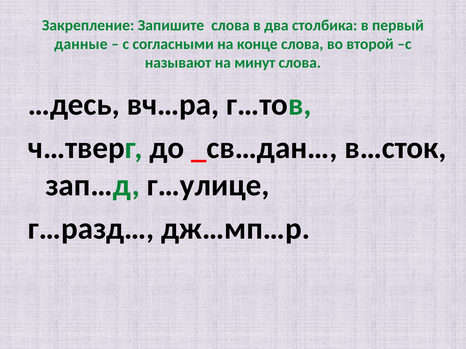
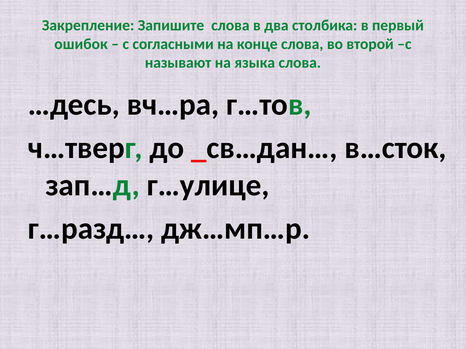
данные: данные -> ошибок
минут: минут -> языка
